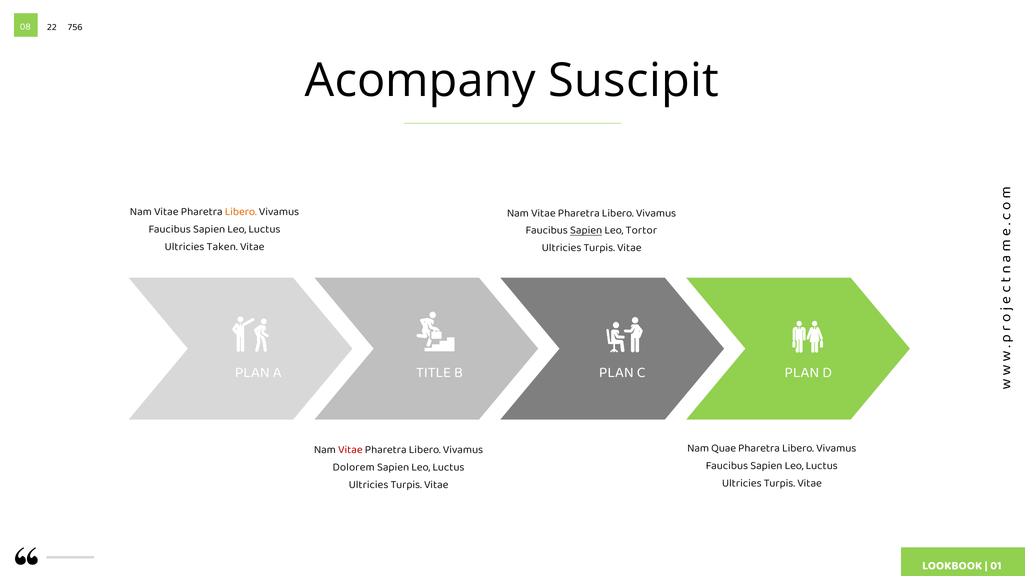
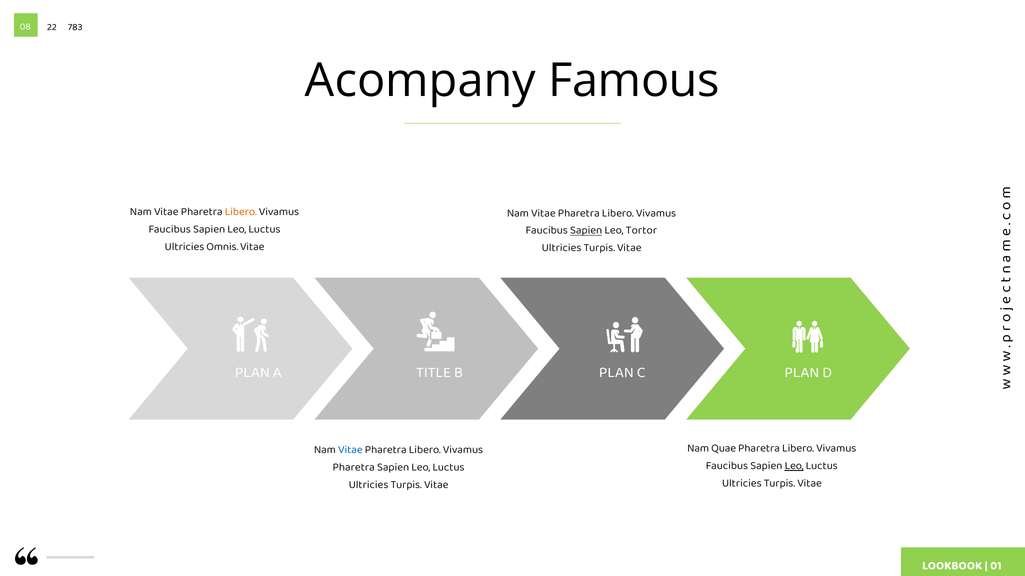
756: 756 -> 783
Suscipit: Suscipit -> Famous
Taken: Taken -> Omnis
Vitae at (350, 450) colour: red -> blue
Leo at (794, 466) underline: none -> present
Dolorem at (354, 467): Dolorem -> Pharetra
